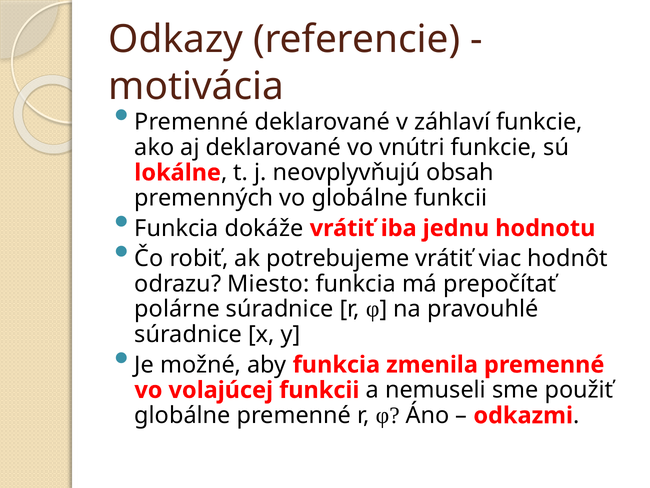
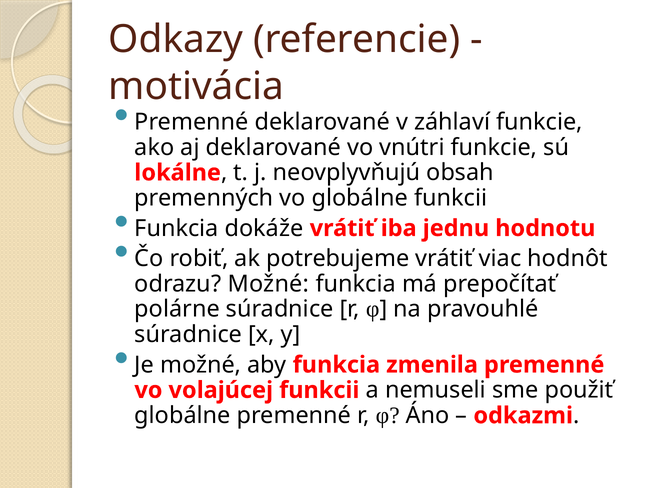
odrazu Miesto: Miesto -> Možné
